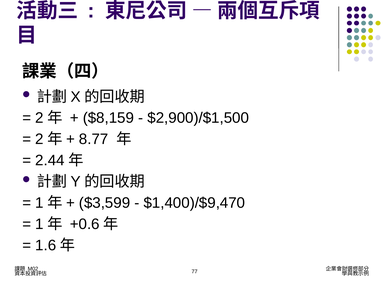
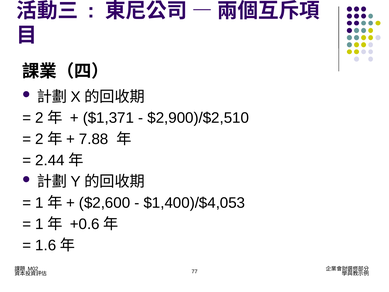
$8,159: $8,159 -> $1,371
$2,900)/$1,500: $2,900)/$1,500 -> $2,900)/$2,510
8.77: 8.77 -> 7.88
$3,599: $3,599 -> $2,600
$1,400)/$9,470: $1,400)/$9,470 -> $1,400)/$4,053
